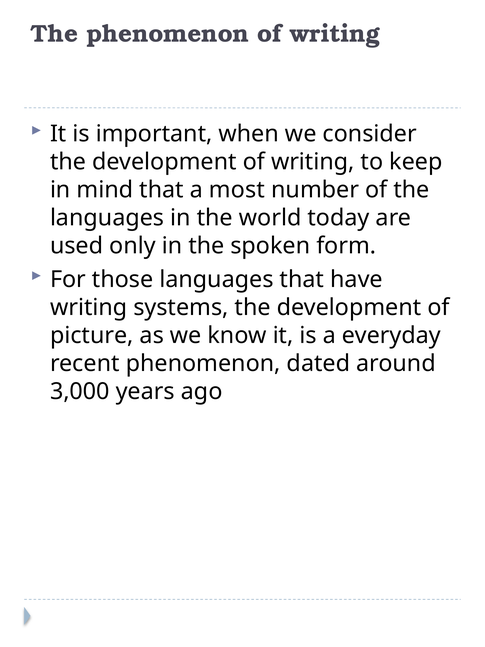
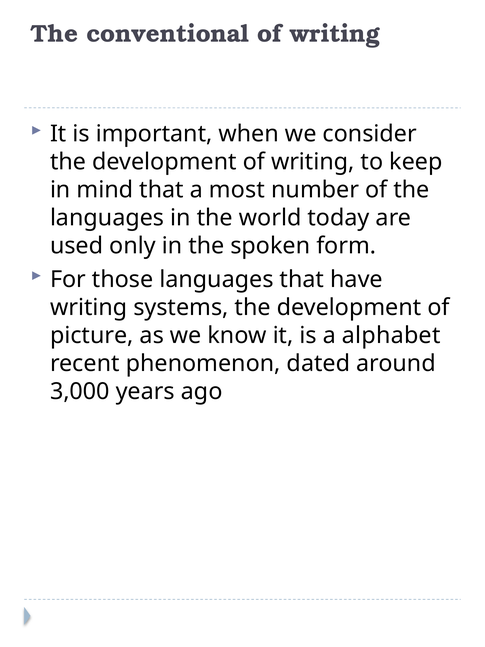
The phenomenon: phenomenon -> conventional
everyday: everyday -> alphabet
